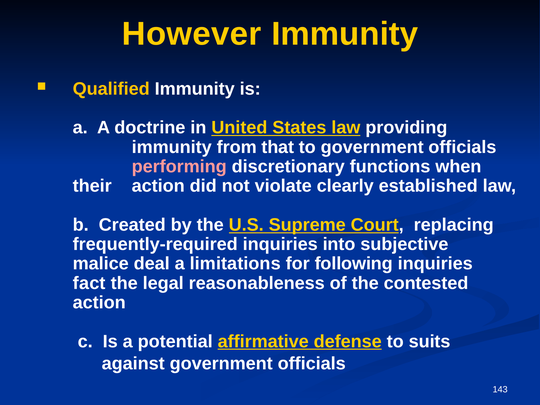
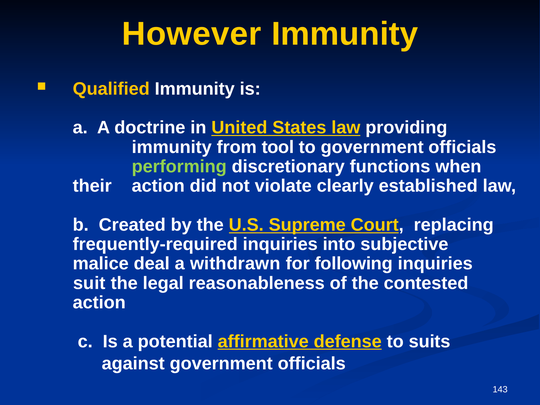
that: that -> tool
performing colour: pink -> light green
limitations: limitations -> withdrawn
fact: fact -> suit
